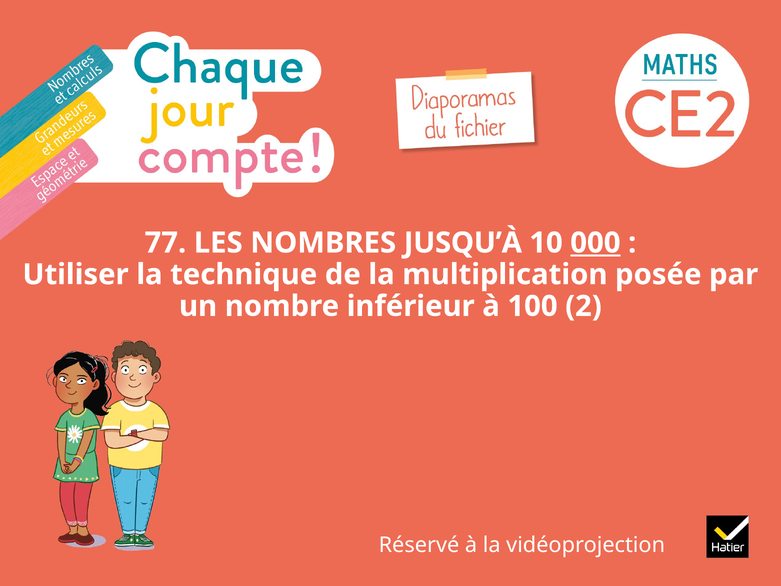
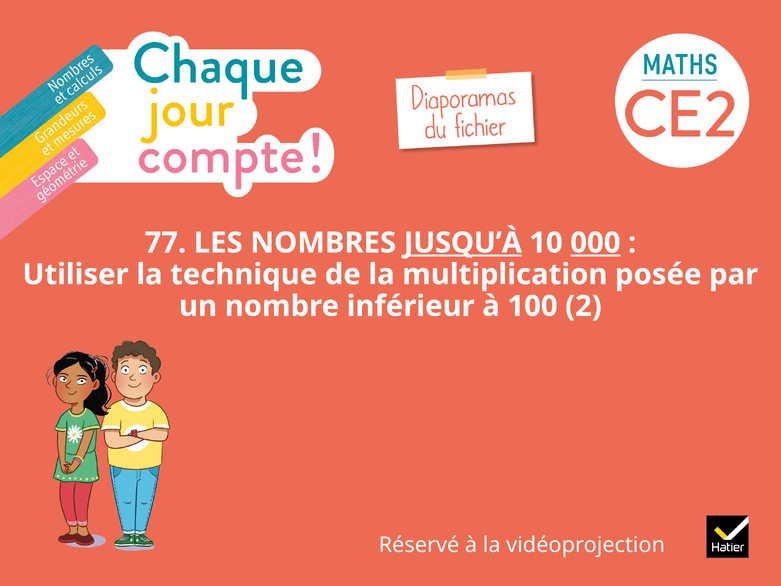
JUSQU’À underline: none -> present
